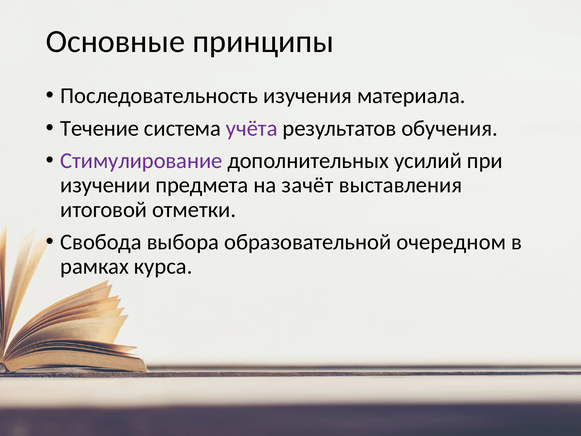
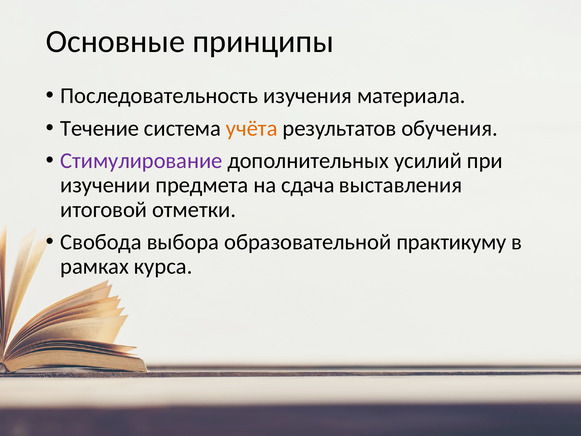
учёта colour: purple -> orange
зачёт: зачёт -> сдача
очередном: очередном -> практикуму
